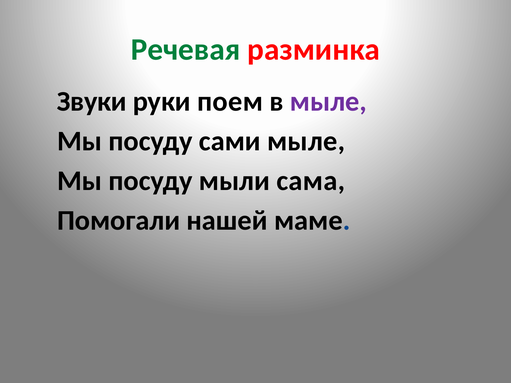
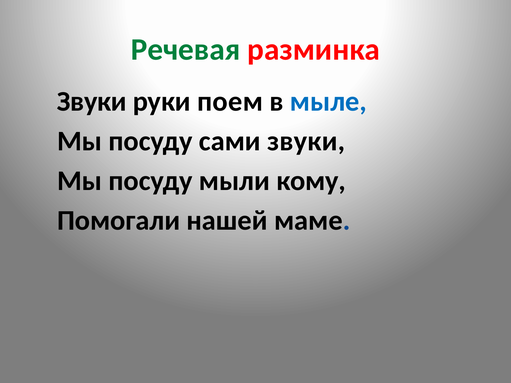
мыле at (328, 101) colour: purple -> blue
сами мыле: мыле -> звуки
сама: сама -> кому
